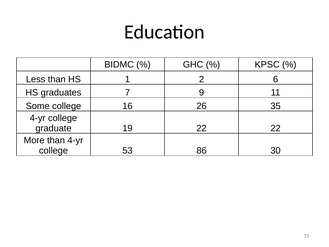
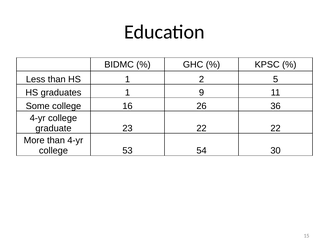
6: 6 -> 5
graduates 7: 7 -> 1
35: 35 -> 36
19: 19 -> 23
86: 86 -> 54
